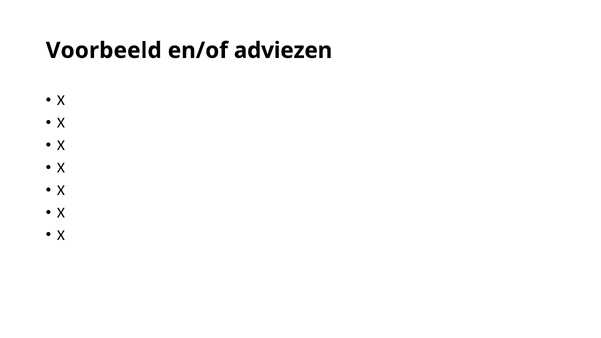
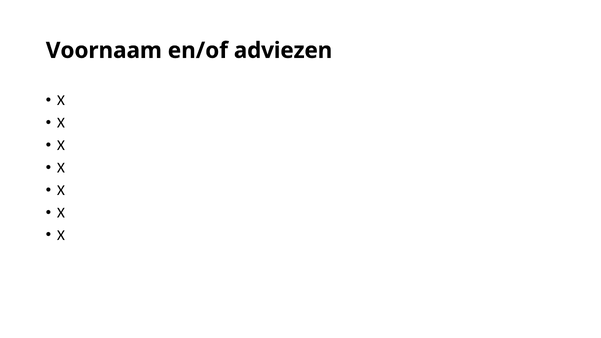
Voorbeeld: Voorbeeld -> Voornaam
